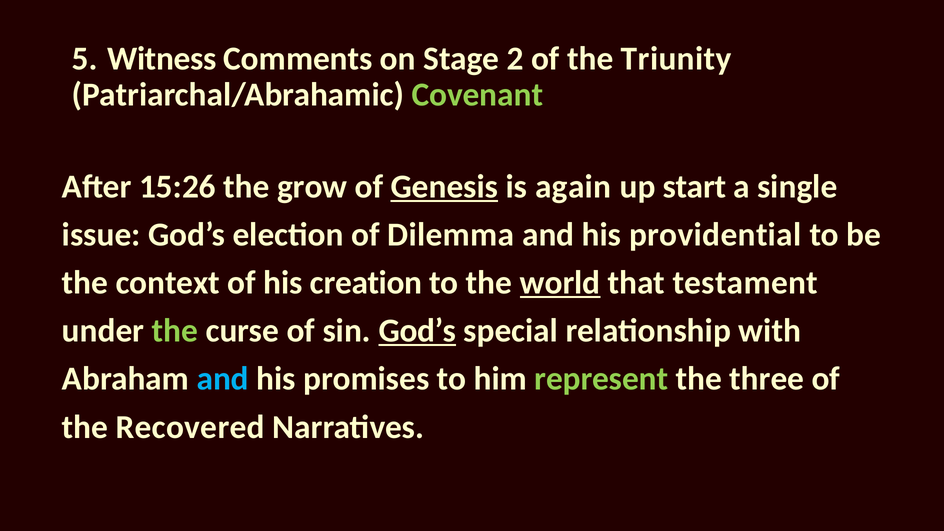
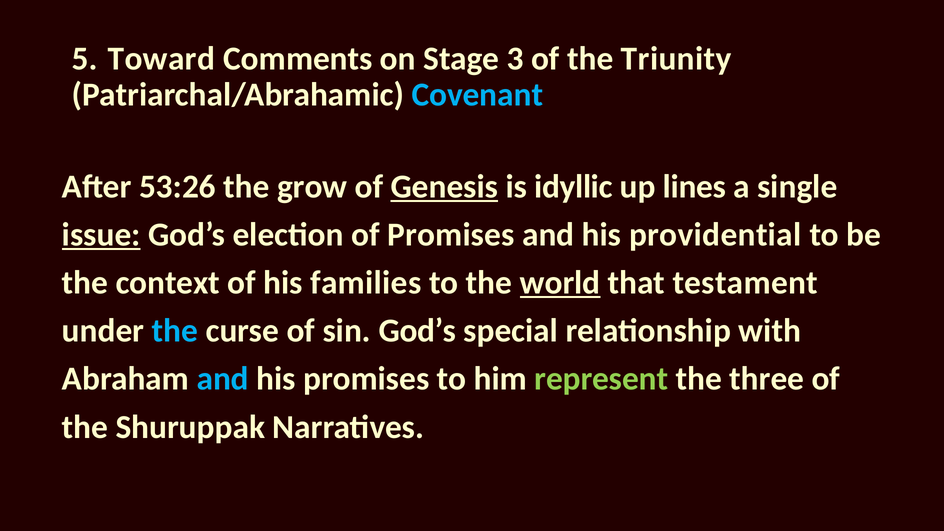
Witness: Witness -> Toward
2: 2 -> 3
Covenant colour: light green -> light blue
15:26: 15:26 -> 53:26
again: again -> idyllic
start: start -> lines
issue underline: none -> present
of Dilemma: Dilemma -> Promises
creation: creation -> families
the at (175, 331) colour: light green -> light blue
God’s at (417, 331) underline: present -> none
Recovered: Recovered -> Shuruppak
